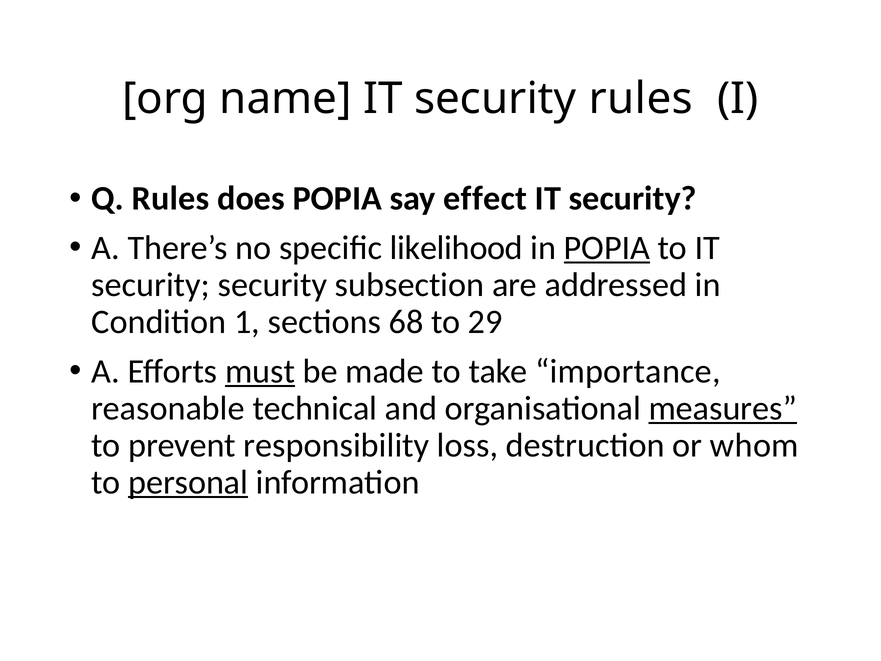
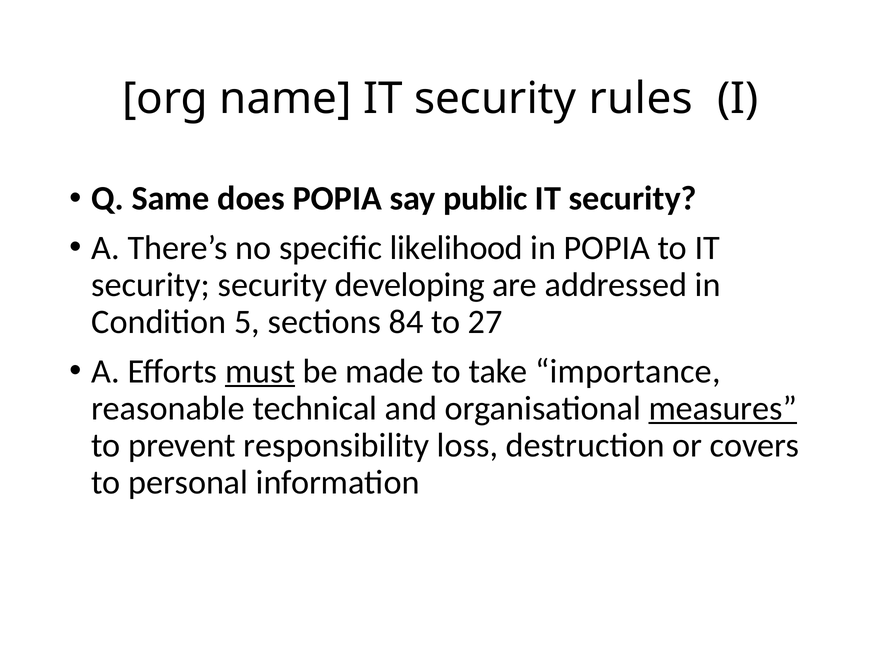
Q Rules: Rules -> Same
effect: effect -> public
POPIA at (607, 248) underline: present -> none
subsection: subsection -> developing
1: 1 -> 5
68: 68 -> 84
29: 29 -> 27
whom: whom -> covers
personal underline: present -> none
